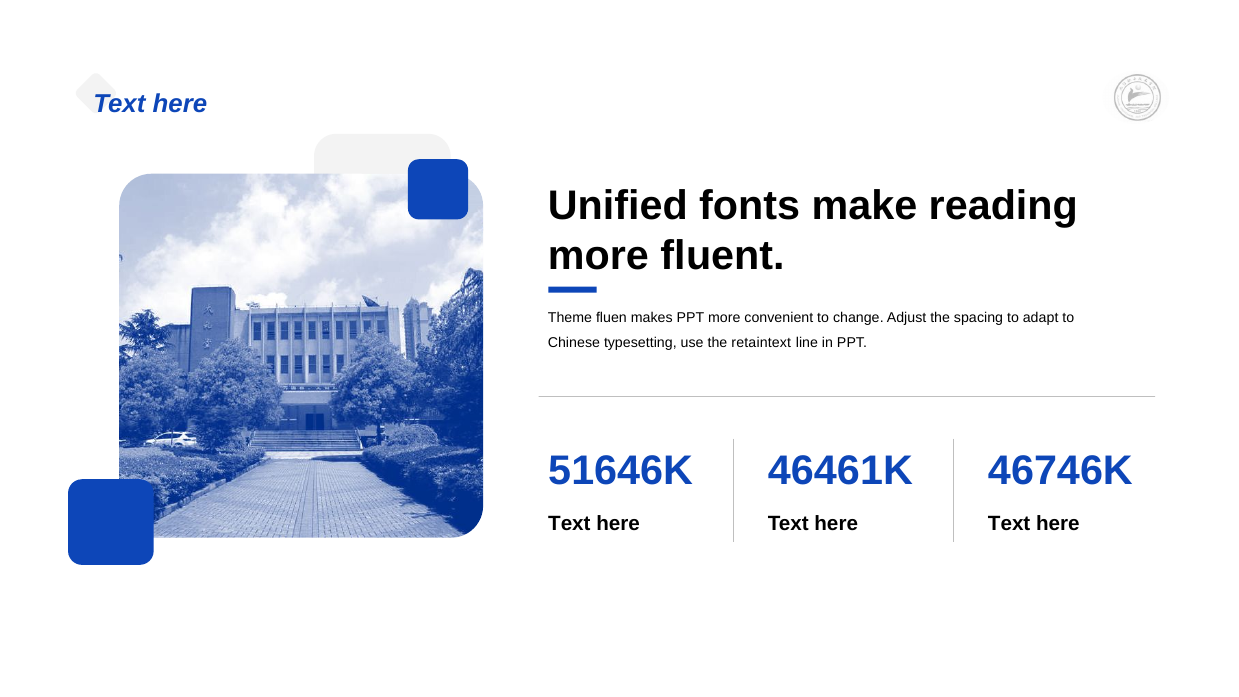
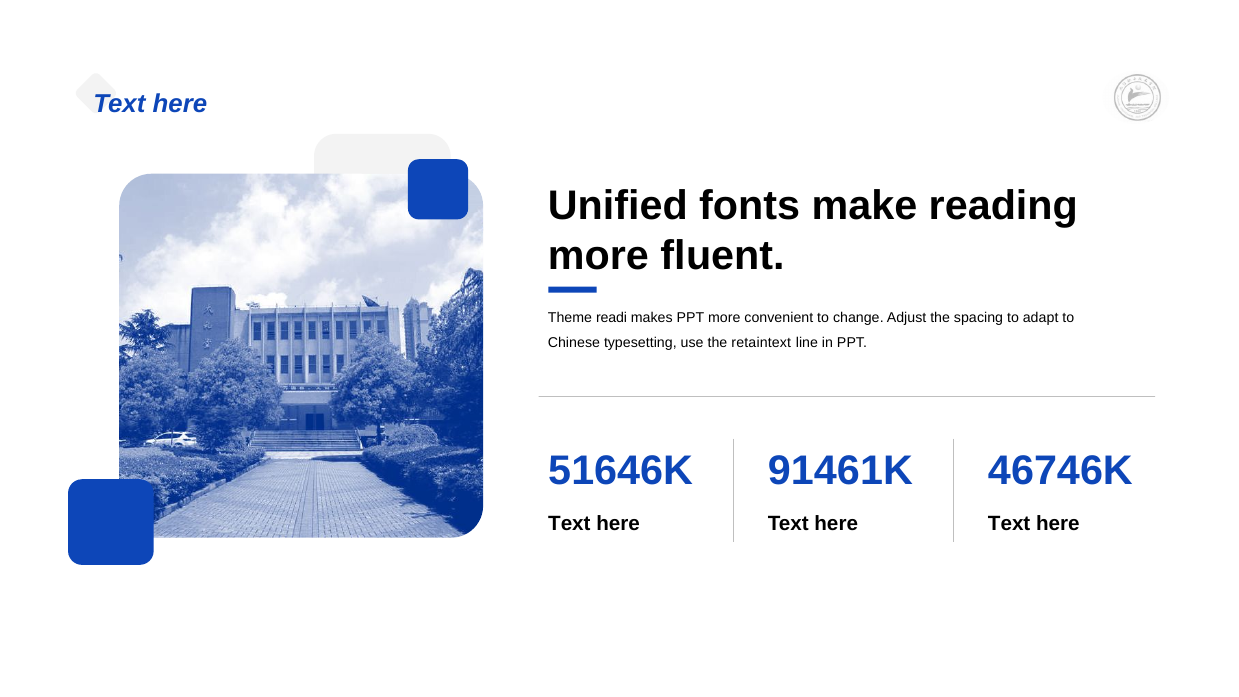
fluen: fluen -> readi
4646: 4646 -> 9146
